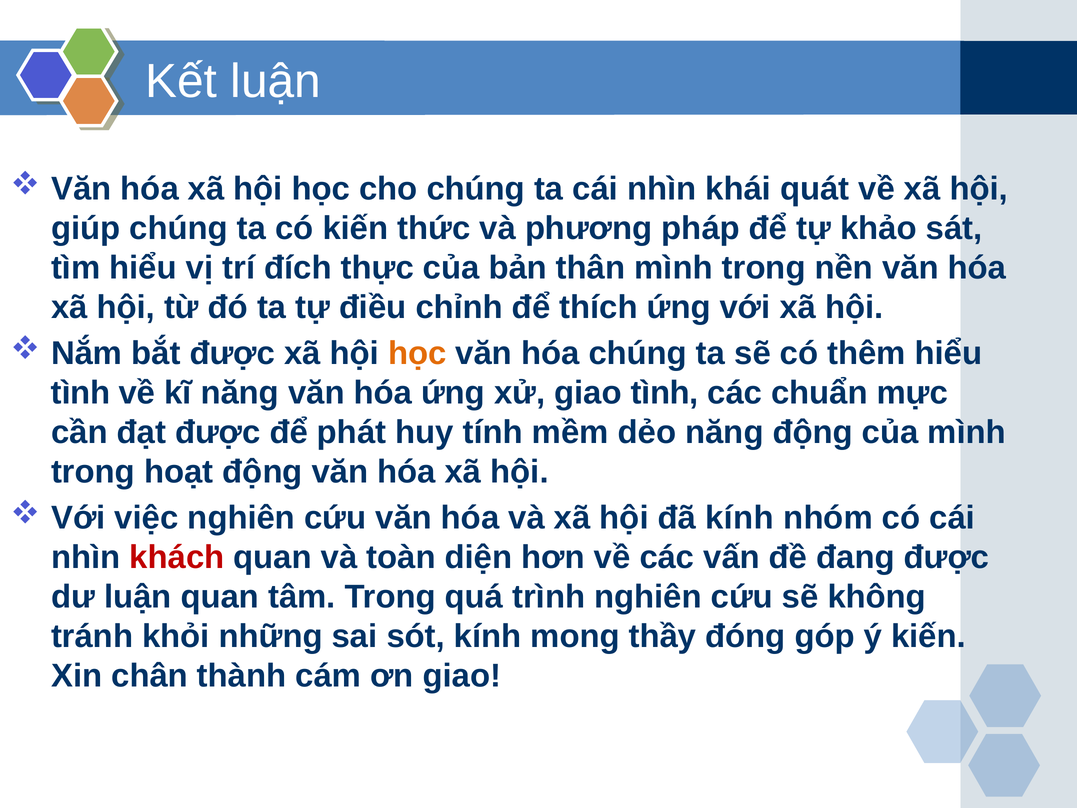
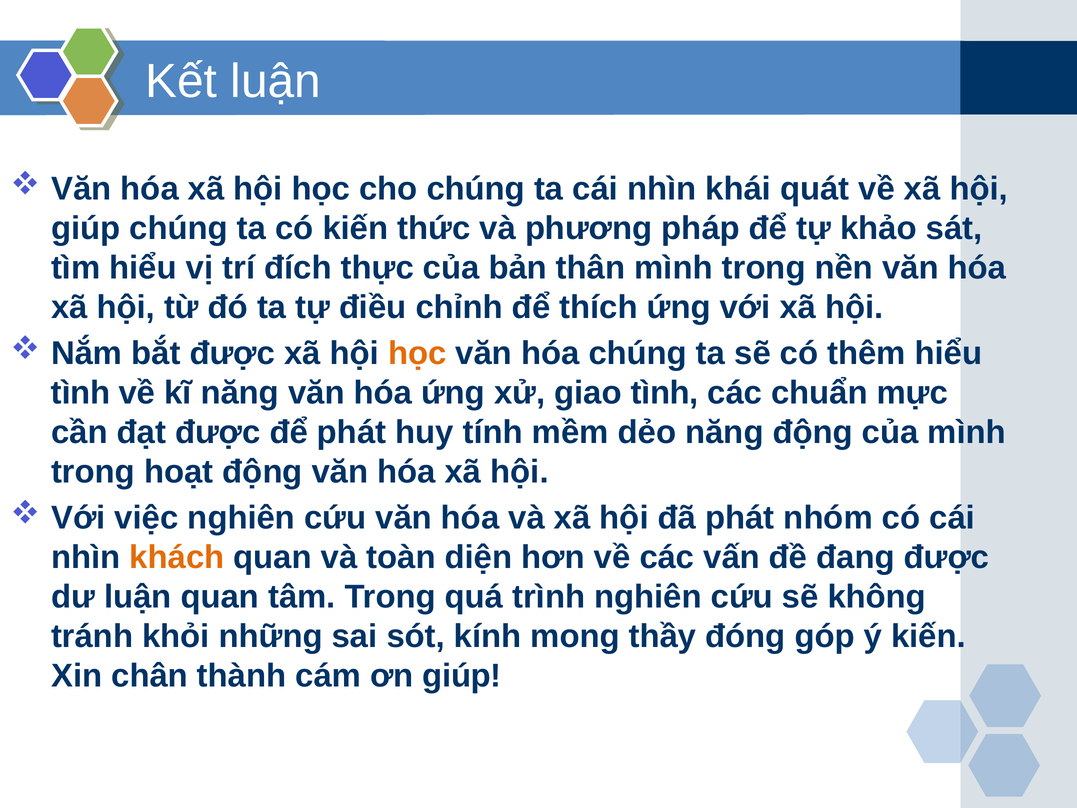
đã kính: kính -> phát
khách colour: red -> orange
ơn giao: giao -> giúp
